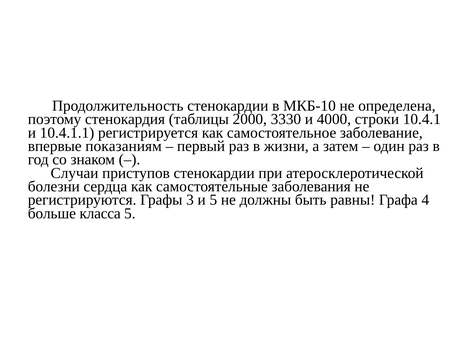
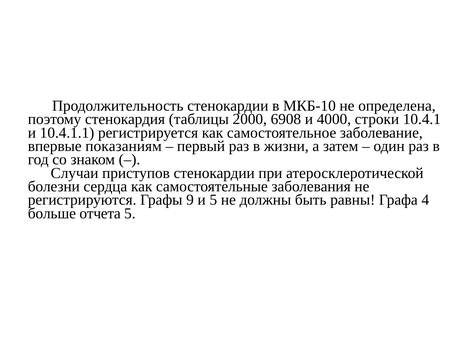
3330: 3330 -> 6908
3: 3 -> 9
класса: класса -> отчета
